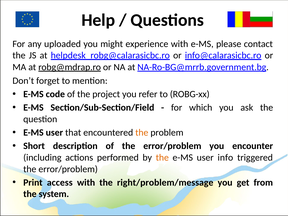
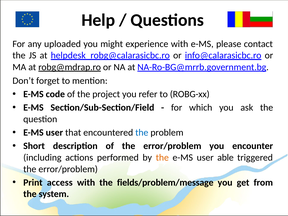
the at (142, 133) colour: orange -> blue
info: info -> able
right/problem/message: right/problem/message -> fields/problem/message
